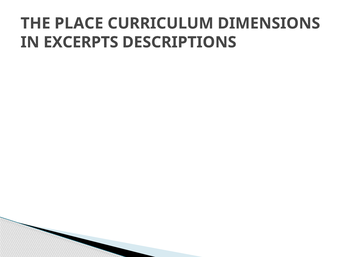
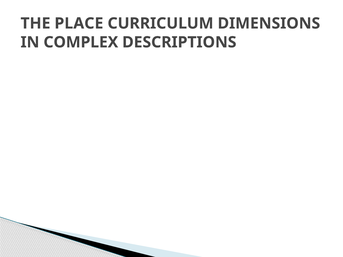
EXCERPTS: EXCERPTS -> COMPLEX
